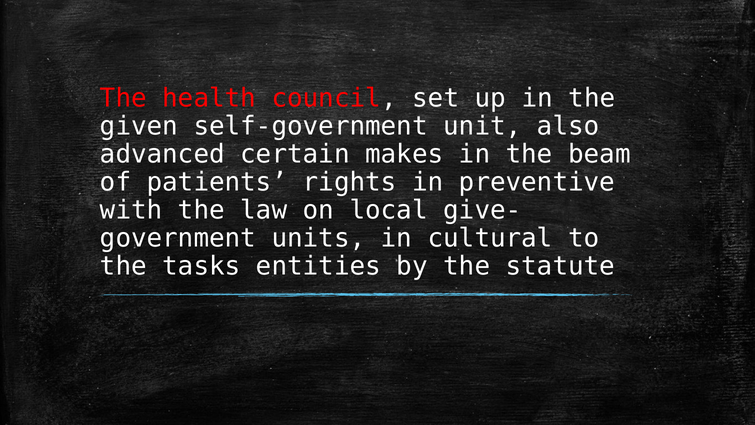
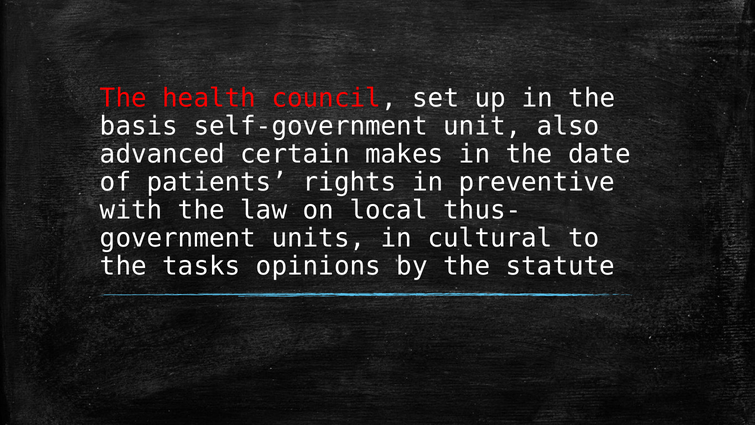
given: given -> basis
beam: beam -> date
give-: give- -> thus-
entities: entities -> opinions
